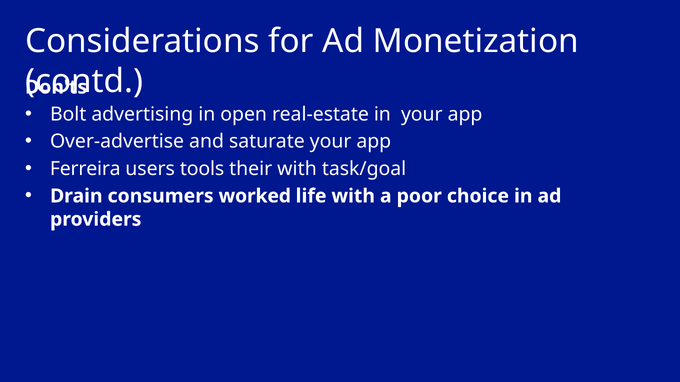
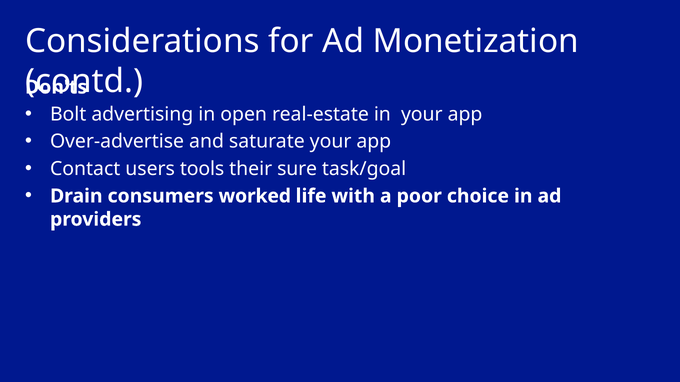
Ferreira: Ferreira -> Contact
their with: with -> sure
